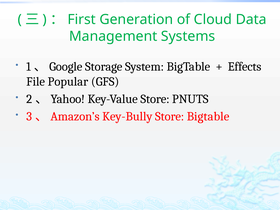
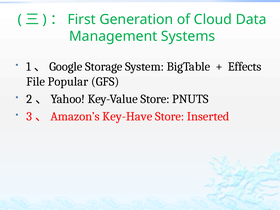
Key-Bully: Key-Bully -> Key-Have
Store Bigtable: Bigtable -> Inserted
